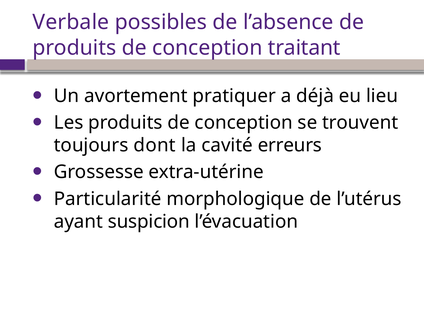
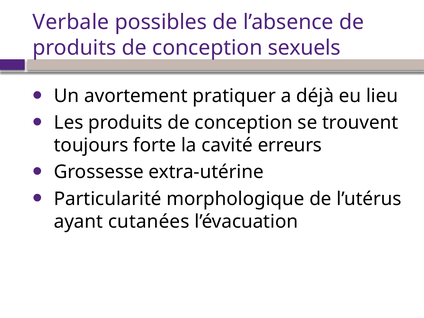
traitant: traitant -> sexuels
dont: dont -> forte
suspicion: suspicion -> cutanées
